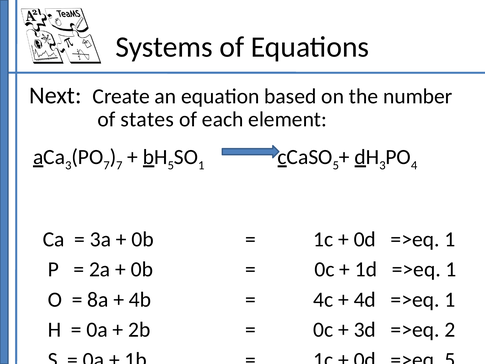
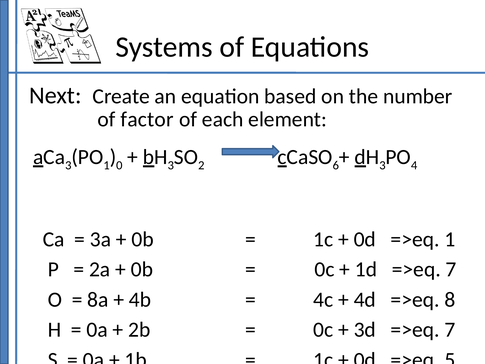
states: states -> factor
7 at (107, 165): 7 -> 1
7 at (119, 165): 7 -> 0
5 at (171, 165): 5 -> 3
1 at (201, 165): 1 -> 2
5 at (336, 165): 5 -> 6
1d =>eq 1: 1 -> 7
4d =>eq 1: 1 -> 8
3d =>eq 2: 2 -> 7
